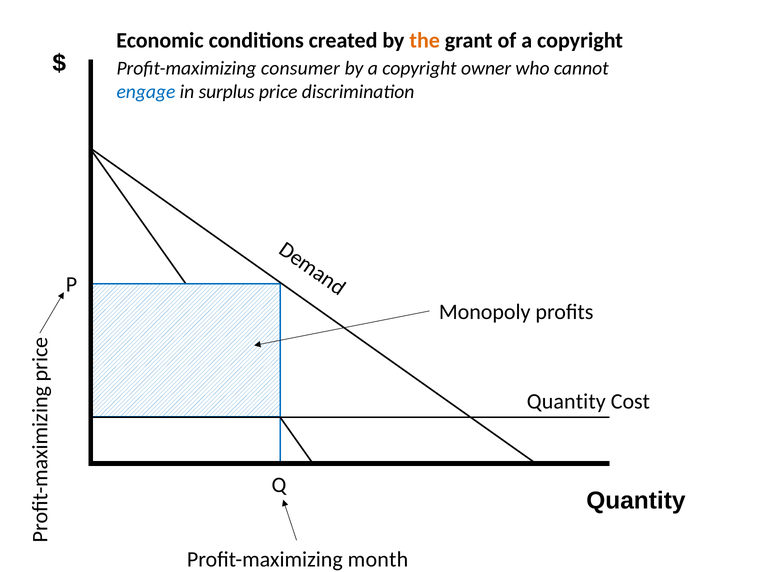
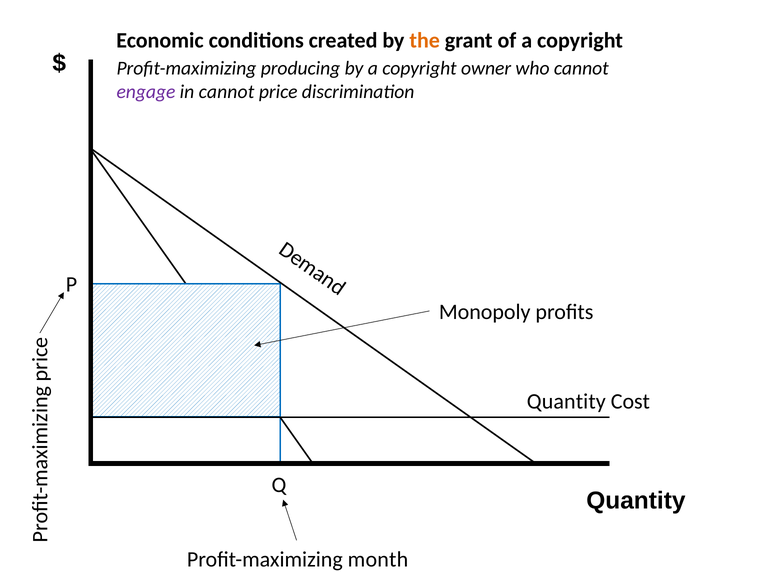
consumer: consumer -> producing
engage colour: blue -> purple
in surplus: surplus -> cannot
